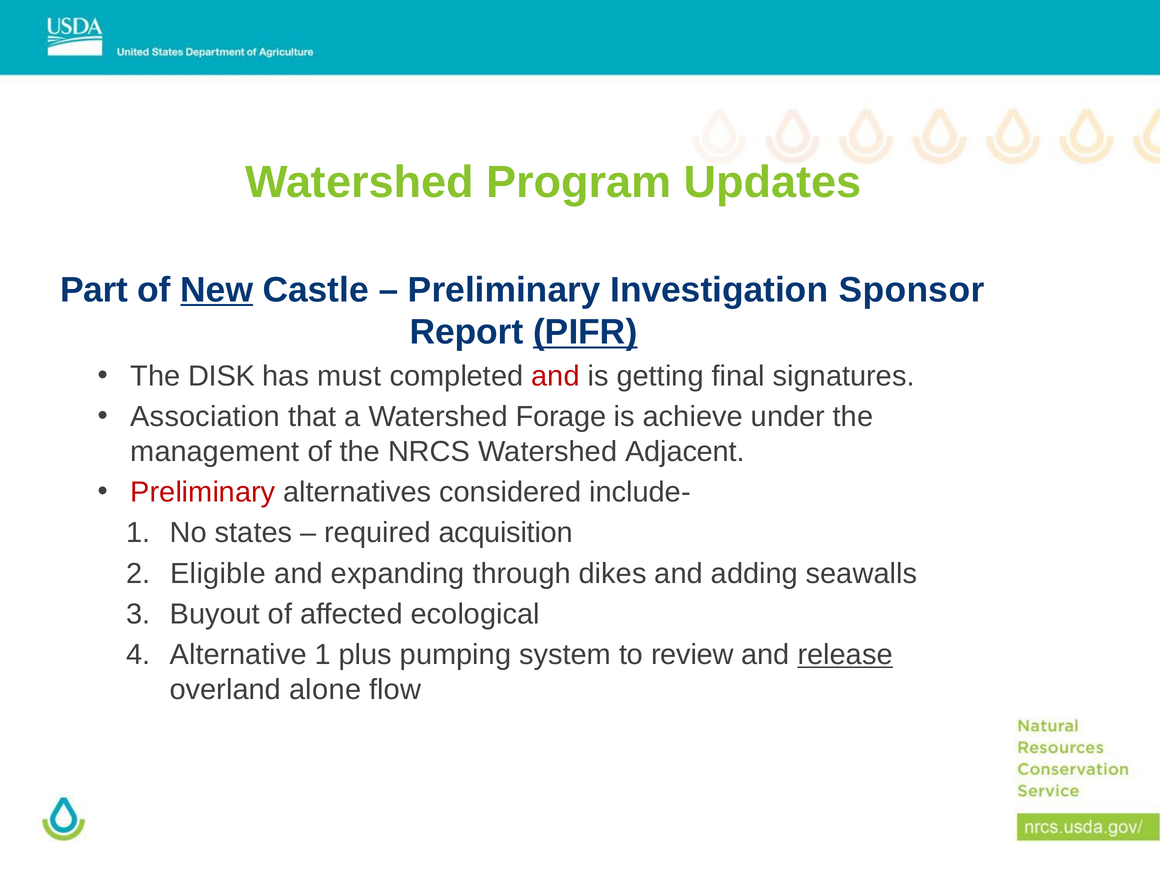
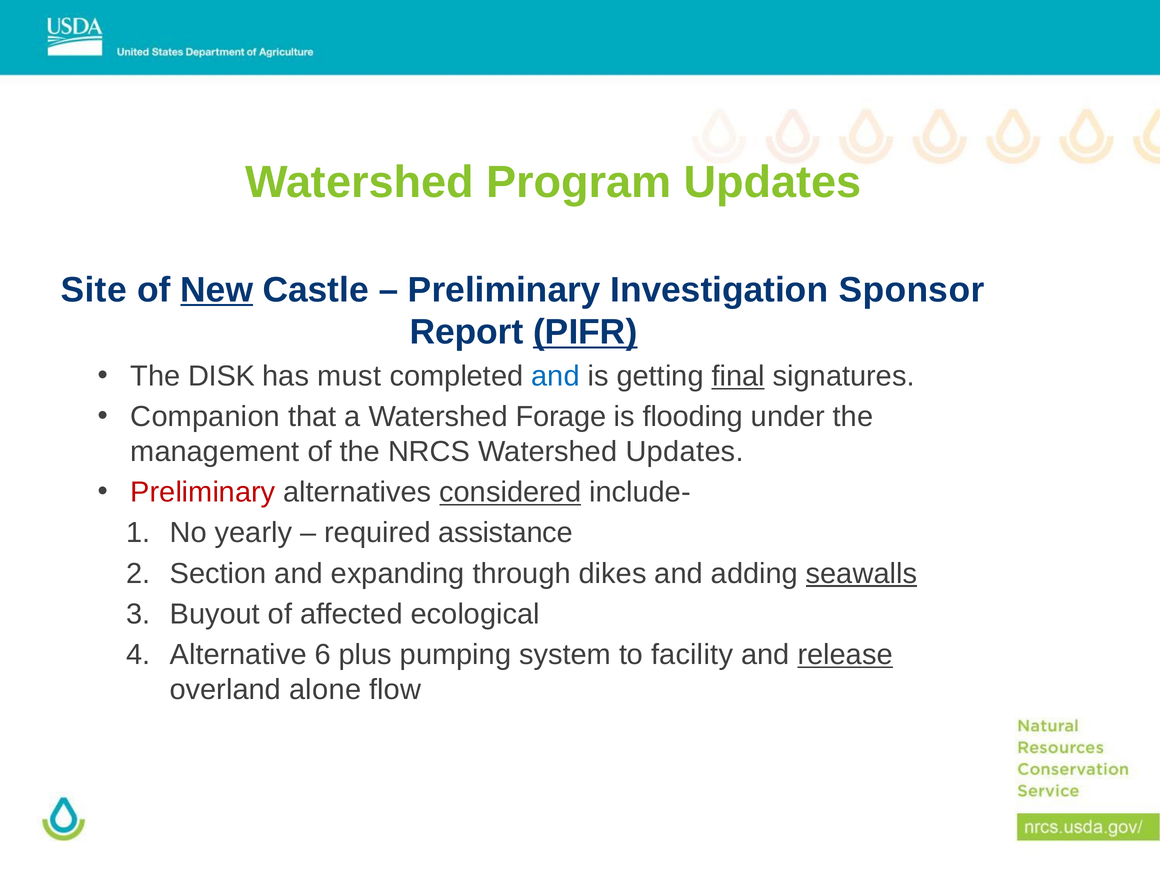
Part: Part -> Site
and at (556, 376) colour: red -> blue
final underline: none -> present
Association: Association -> Companion
achieve: achieve -> flooding
Watershed Adjacent: Adjacent -> Updates
considered underline: none -> present
states: states -> yearly
acquisition: acquisition -> assistance
Eligible: Eligible -> Section
seawalls underline: none -> present
Alternative 1: 1 -> 6
review: review -> facility
